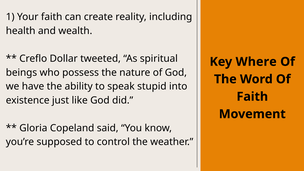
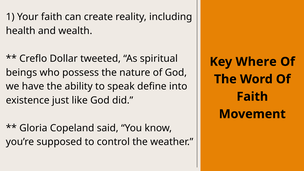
stupid: stupid -> define
